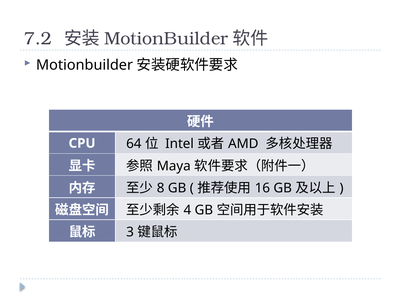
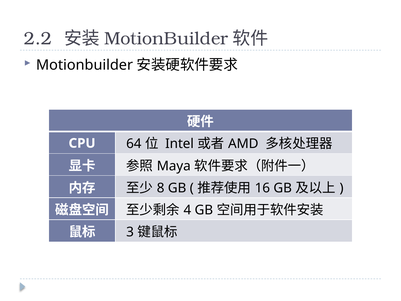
7.2: 7.2 -> 2.2
